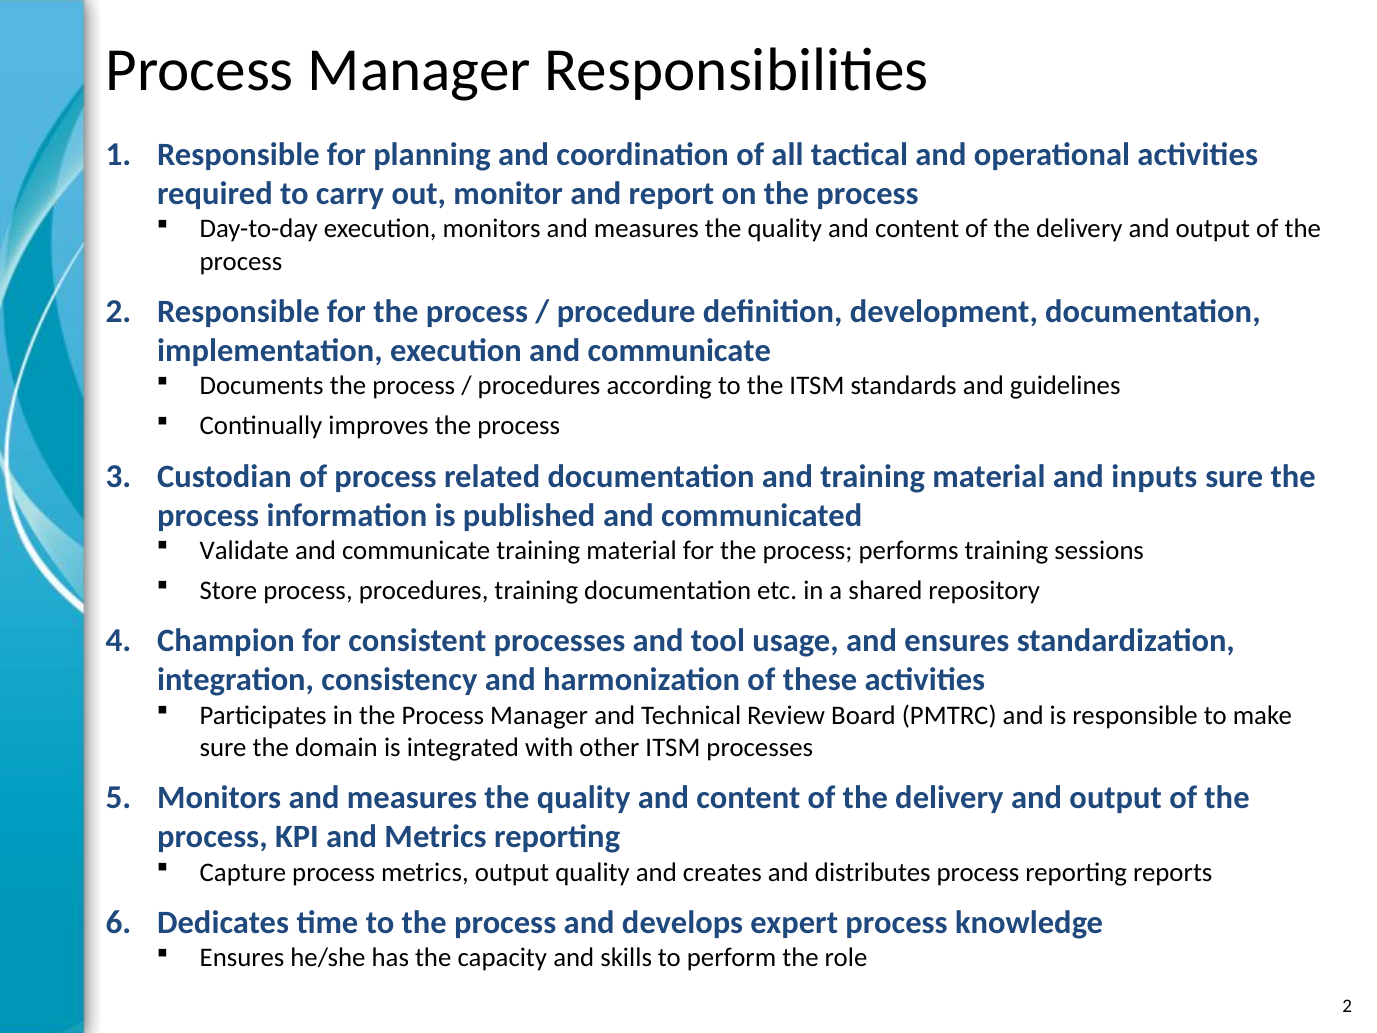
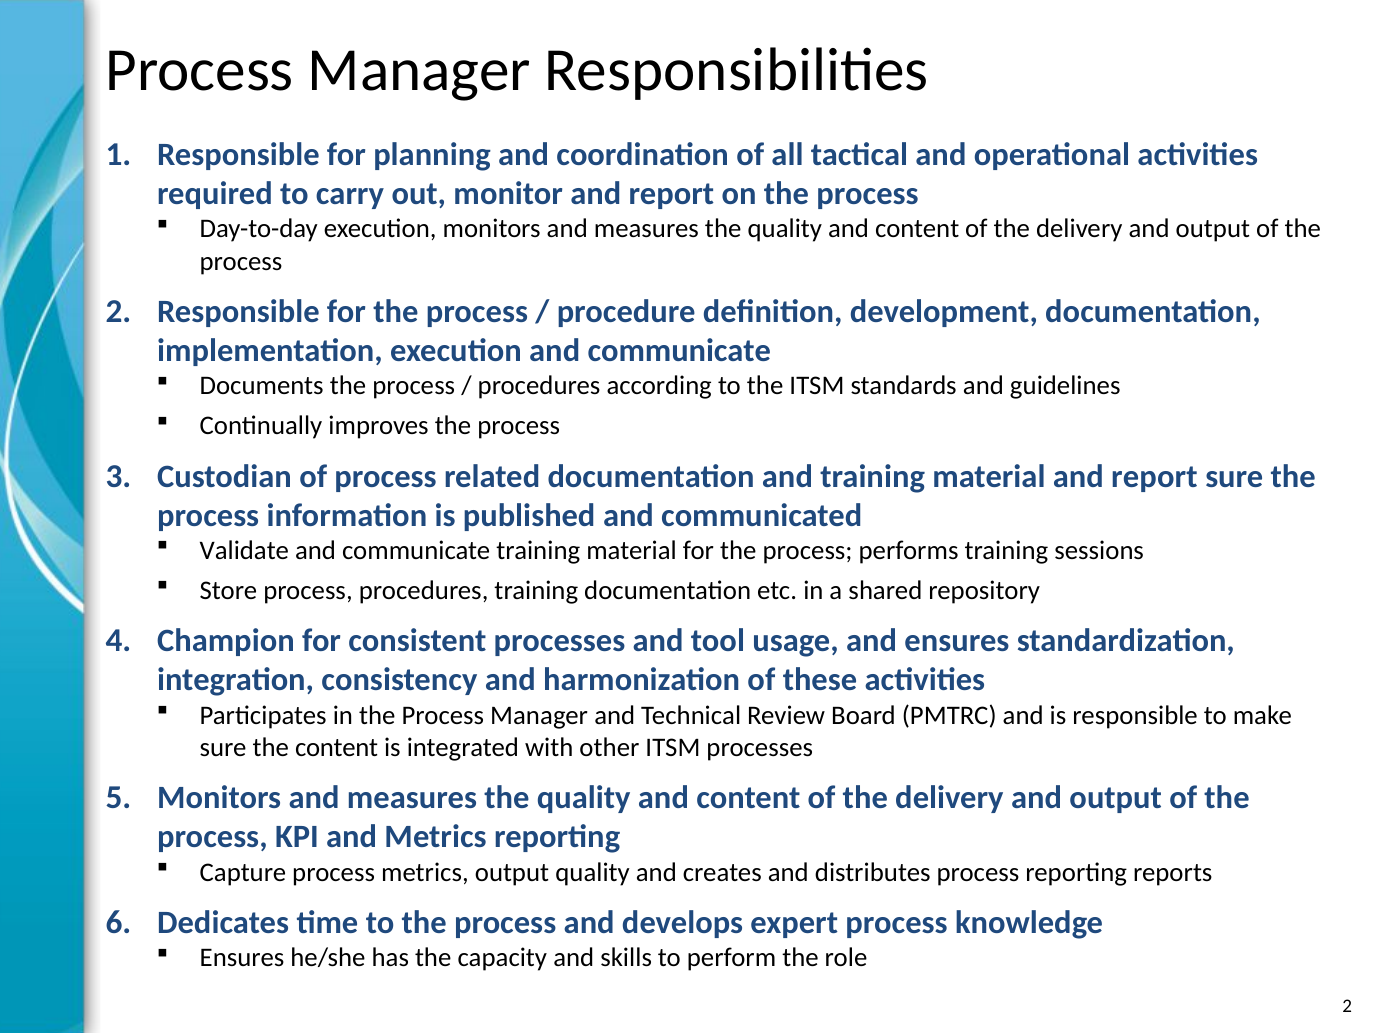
material and inputs: inputs -> report
the domain: domain -> content
